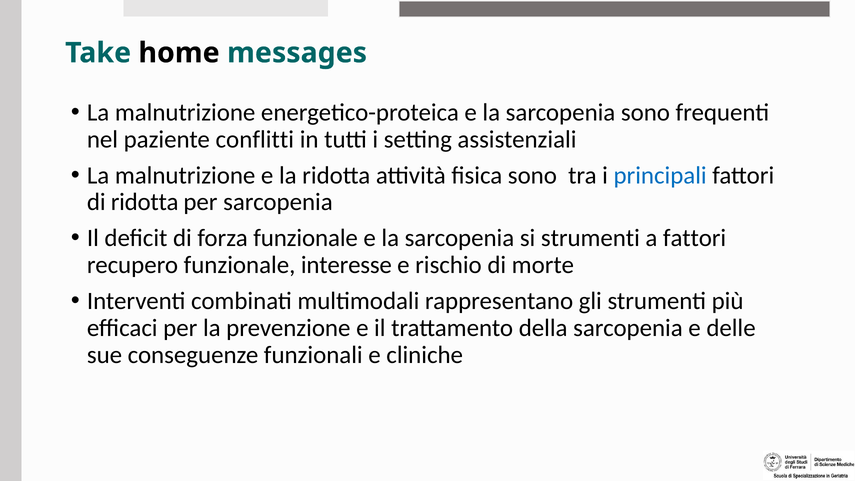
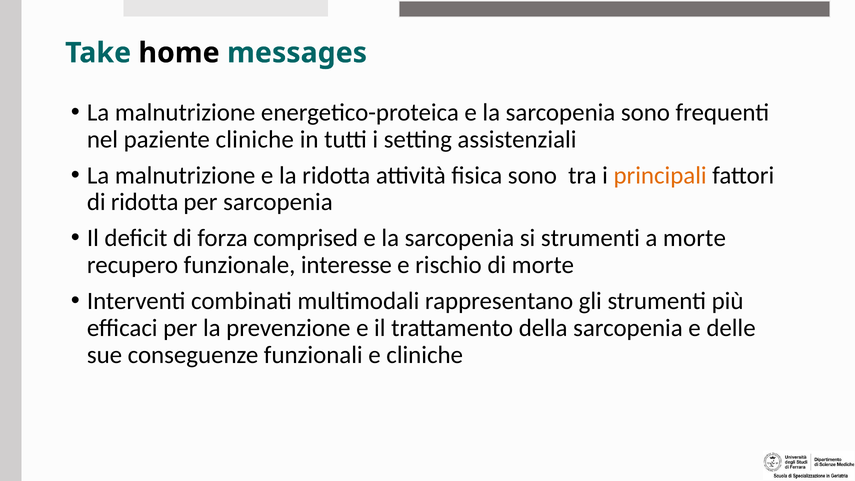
paziente conflitti: conflitti -> cliniche
principali colour: blue -> orange
forza funzionale: funzionale -> comprised
a fattori: fattori -> morte
